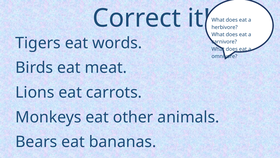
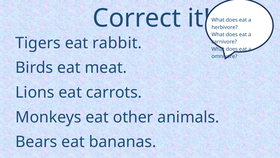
words: words -> rabbit
